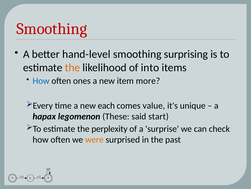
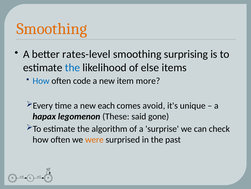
Smoothing at (52, 29) colour: red -> orange
hand-level: hand-level -> rates-level
the at (72, 67) colour: orange -> blue
into: into -> else
ones: ones -> code
value: value -> avoid
start: start -> gone
perplexity: perplexity -> algorithm
